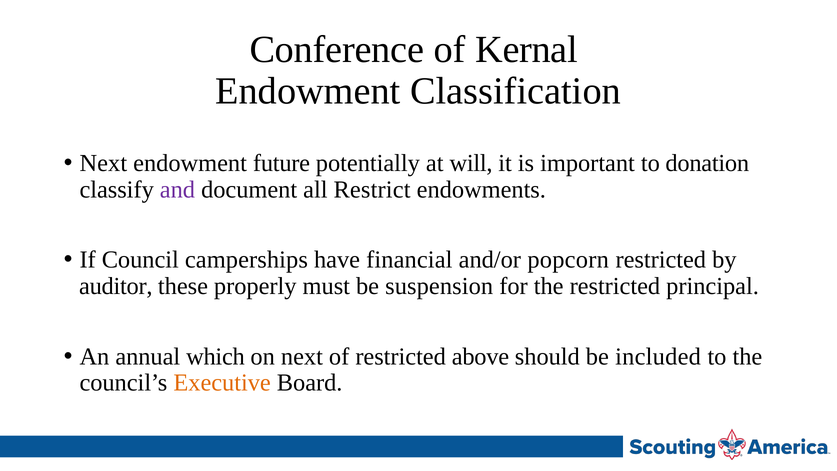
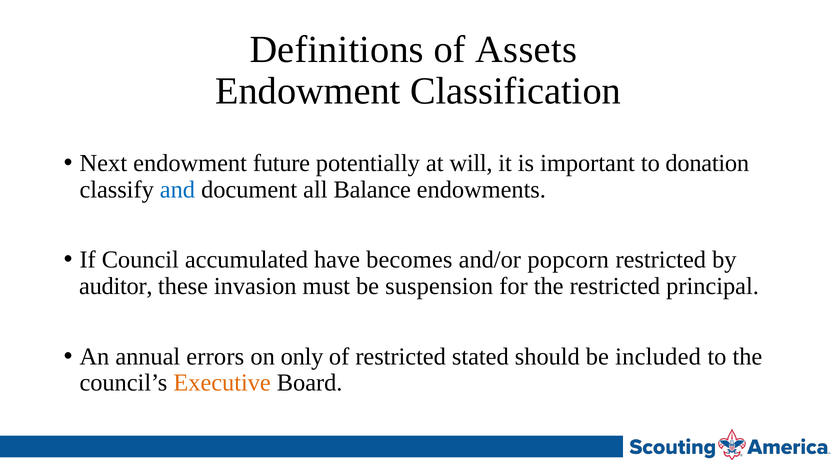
Conference: Conference -> Definitions
Kernal: Kernal -> Assets
and colour: purple -> blue
Restrict: Restrict -> Balance
camperships: camperships -> accumulated
financial: financial -> becomes
properly: properly -> invasion
which: which -> errors
on next: next -> only
above: above -> stated
